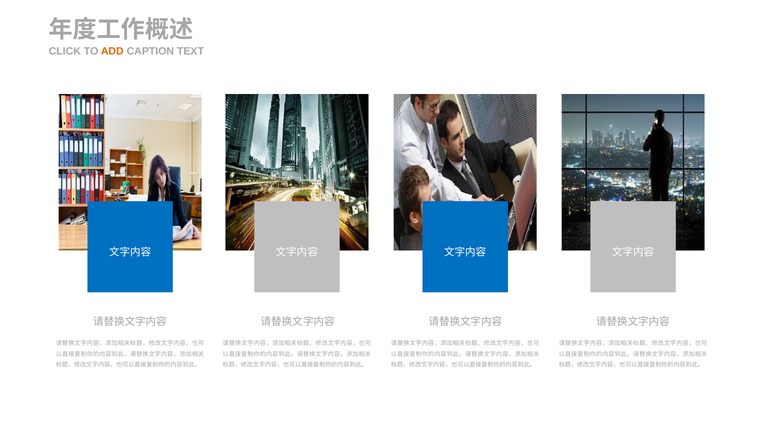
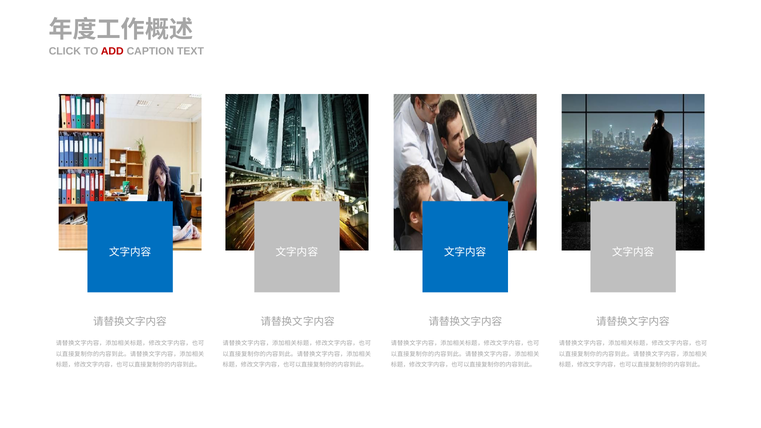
ADD colour: orange -> red
